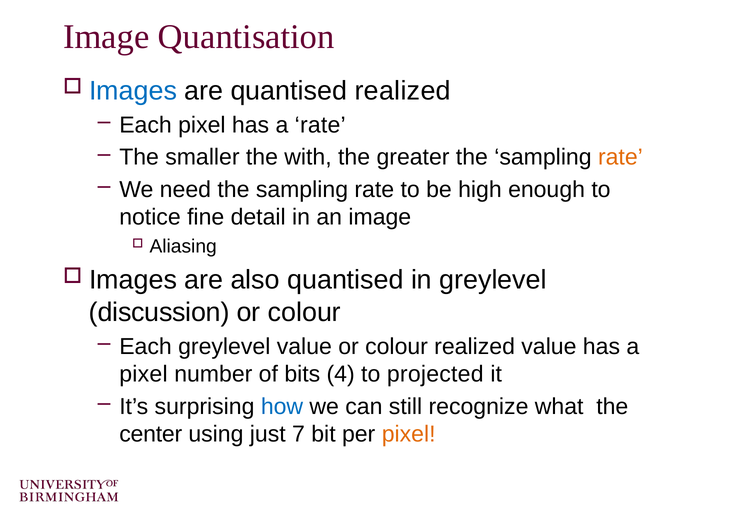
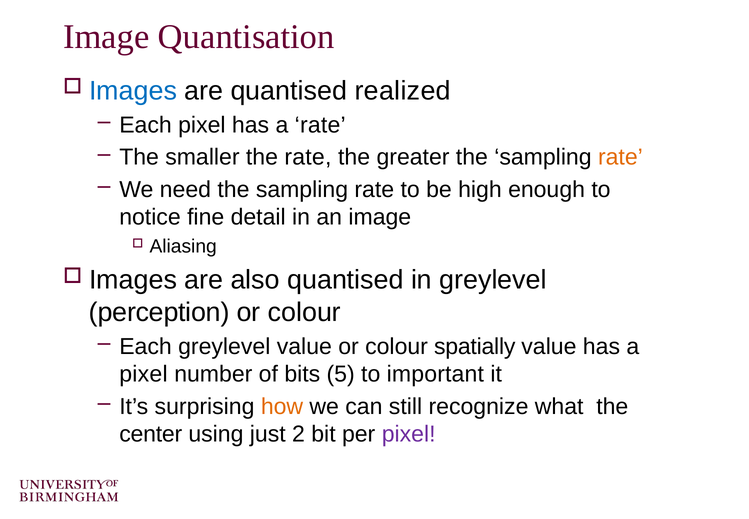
the with: with -> rate
discussion: discussion -> perception
colour realized: realized -> spatially
4: 4 -> 5
projected: projected -> important
how colour: blue -> orange
7: 7 -> 2
pixel at (409, 434) colour: orange -> purple
